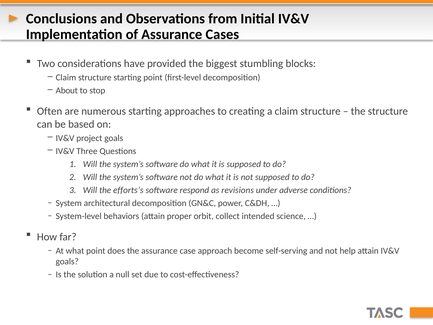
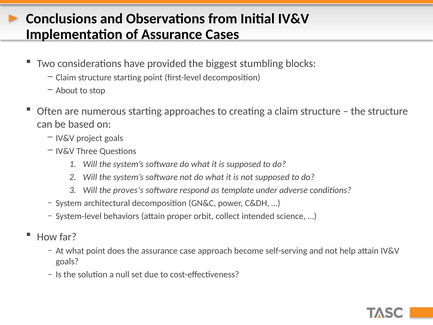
efforts’s: efforts’s -> proves’s
revisions: revisions -> template
